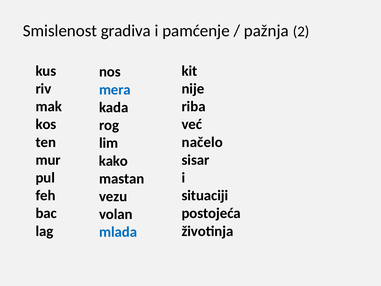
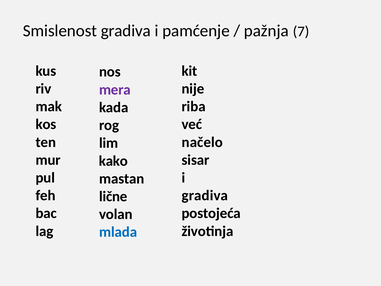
2: 2 -> 7
mera colour: blue -> purple
situaciji at (205, 195): situaciji -> gradiva
vezu: vezu -> lične
